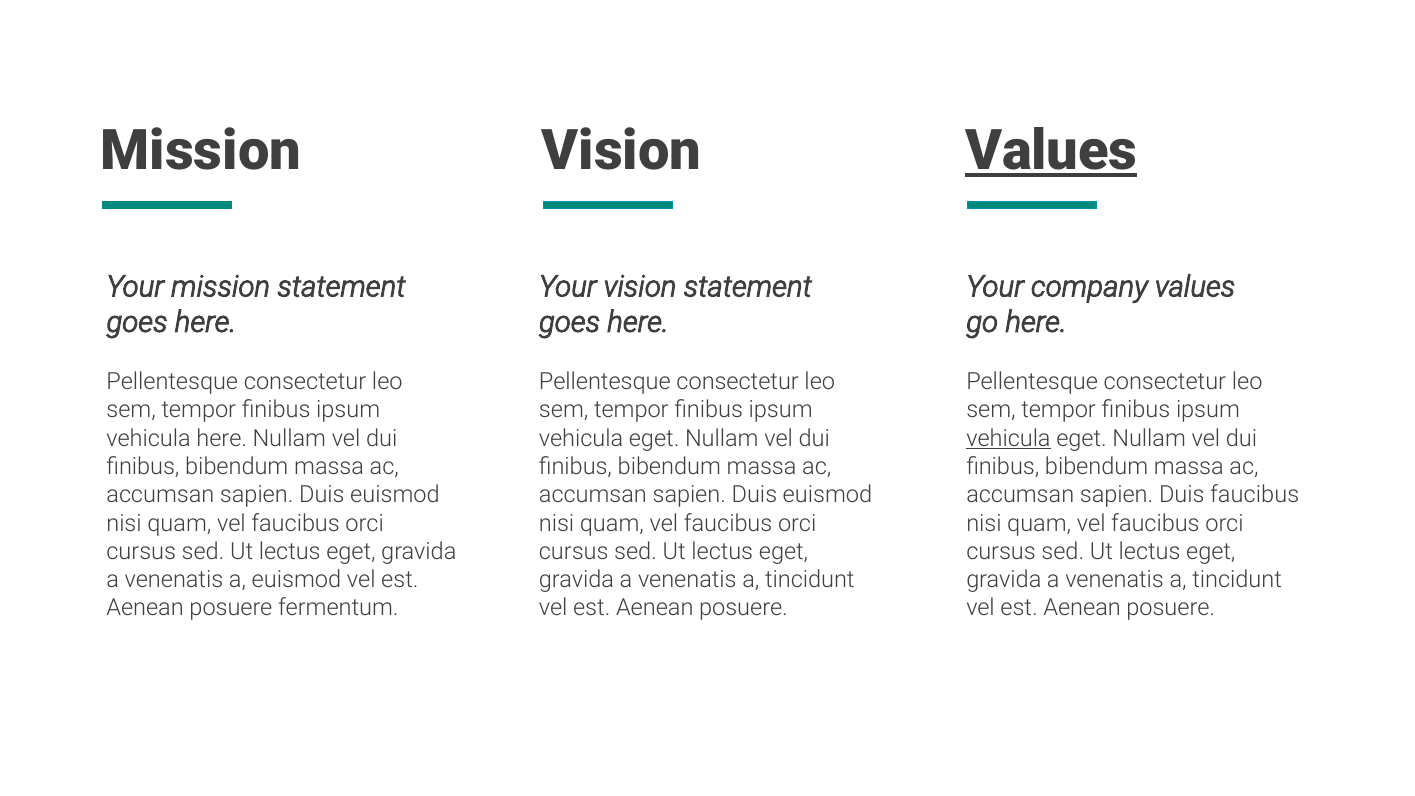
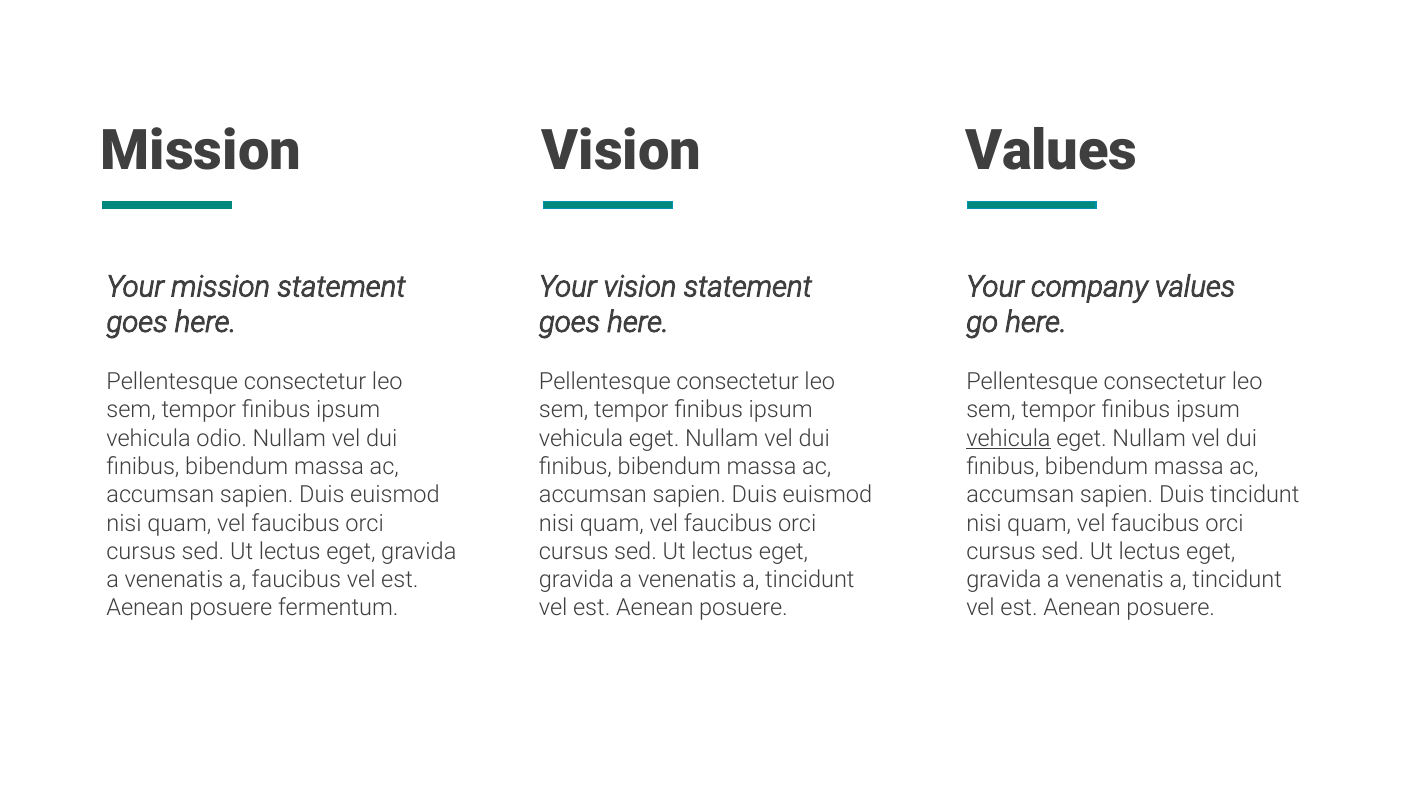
Values at (1051, 151) underline: present -> none
vehicula here: here -> odio
Duis faucibus: faucibus -> tincidunt
a euismod: euismod -> faucibus
